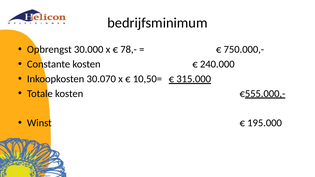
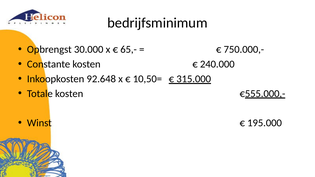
78,-: 78,- -> 65,-
30.070: 30.070 -> 92.648
